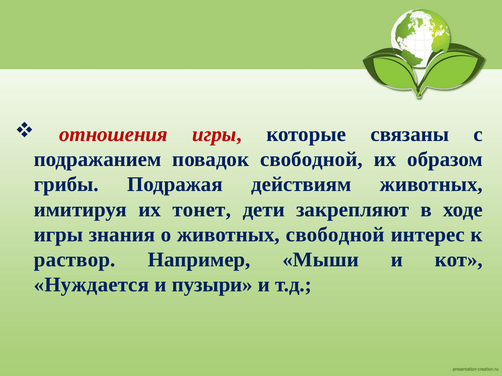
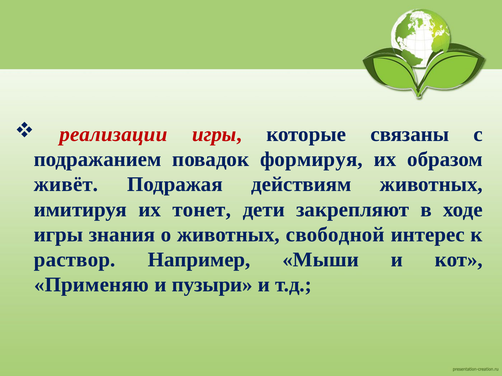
отношения: отношения -> реализации
повадок свободной: свободной -> формируя
грибы: грибы -> живёт
Нуждается: Нуждается -> Применяю
